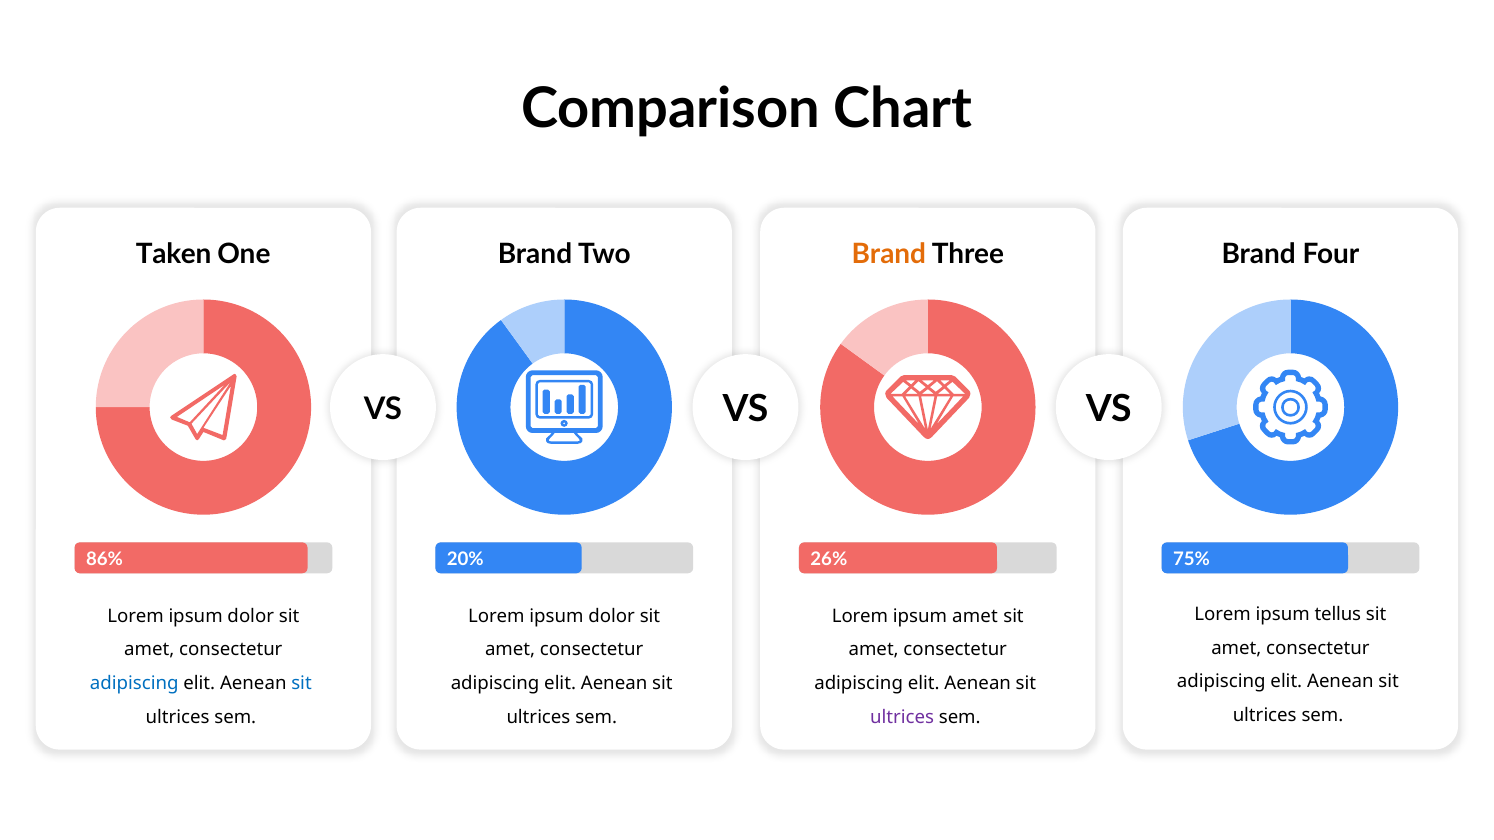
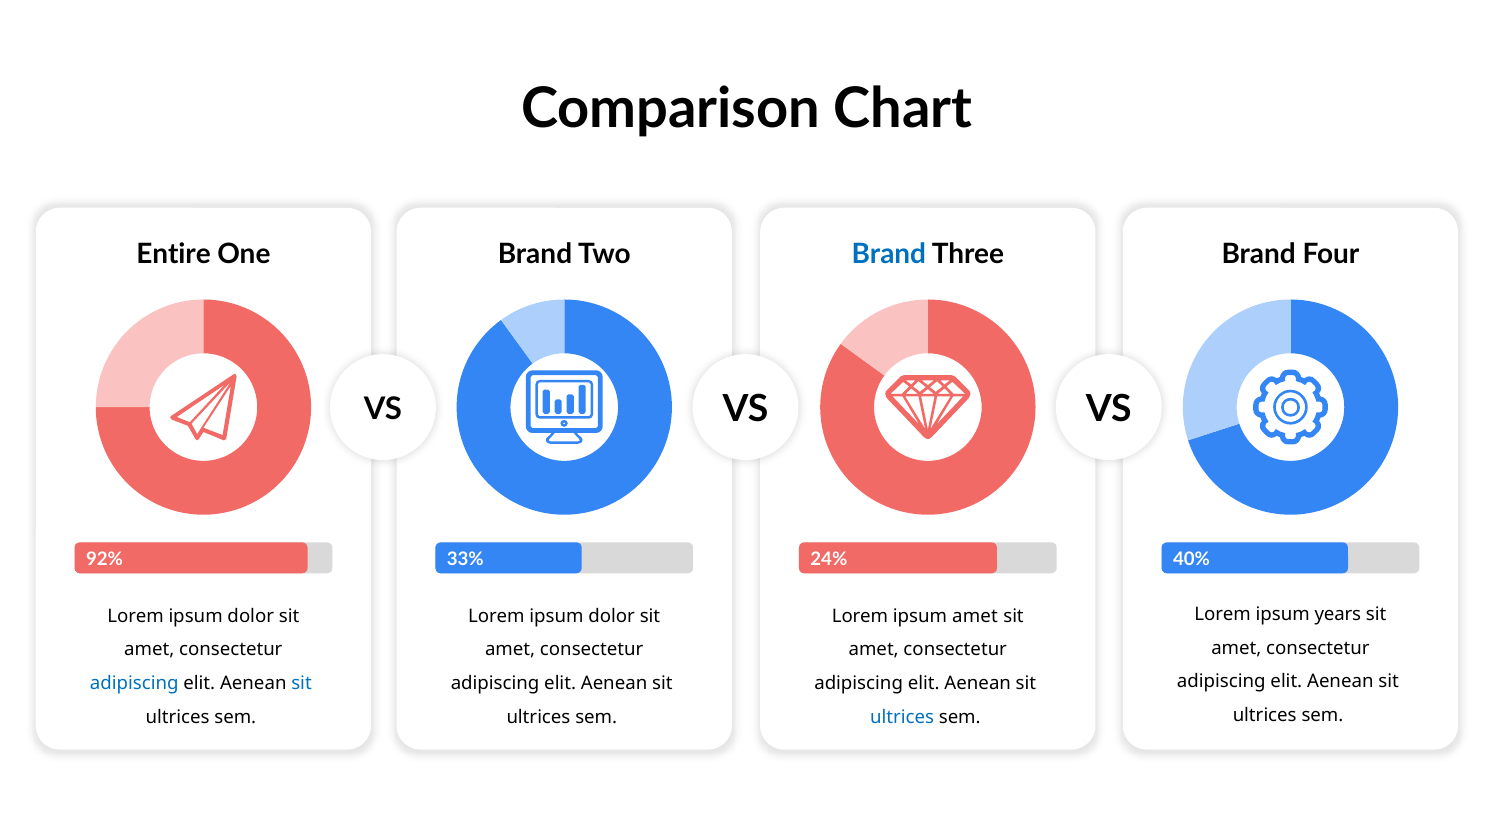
Taken: Taken -> Entire
Brand at (889, 254) colour: orange -> blue
86%: 86% -> 92%
20%: 20% -> 33%
26%: 26% -> 24%
75%: 75% -> 40%
tellus: tellus -> years
ultrices at (902, 717) colour: purple -> blue
